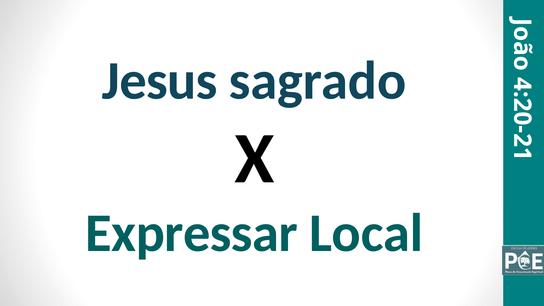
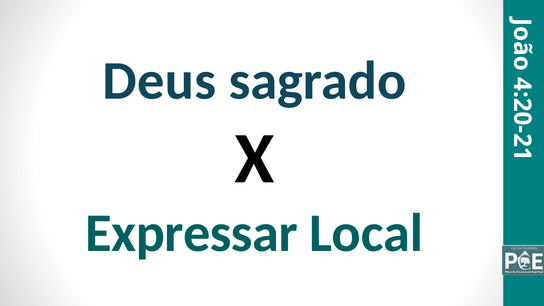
Jesus: Jesus -> Deus
